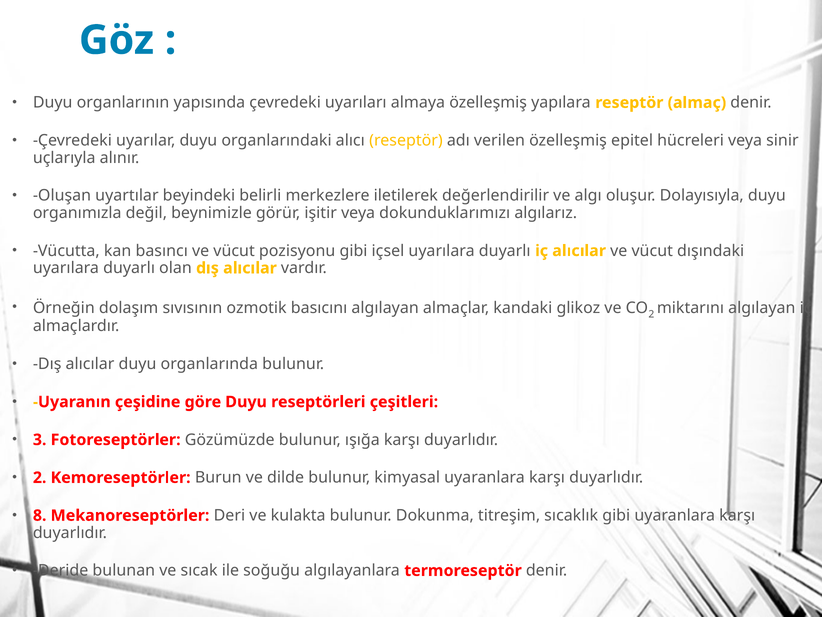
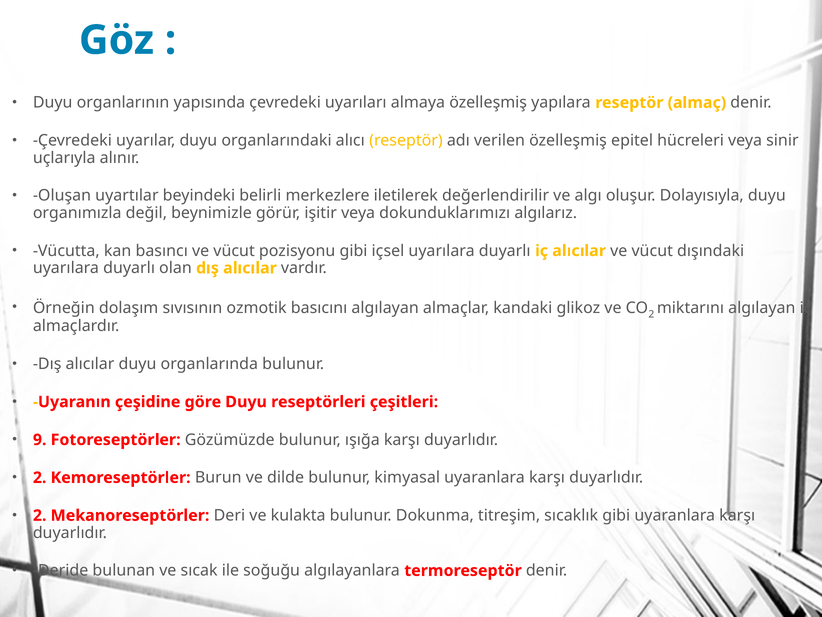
3: 3 -> 9
8 at (40, 515): 8 -> 2
